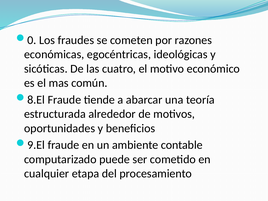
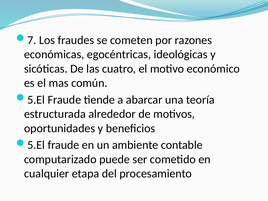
0: 0 -> 7
8.El at (36, 100): 8.El -> 5.El
9.El at (36, 145): 9.El -> 5.El
